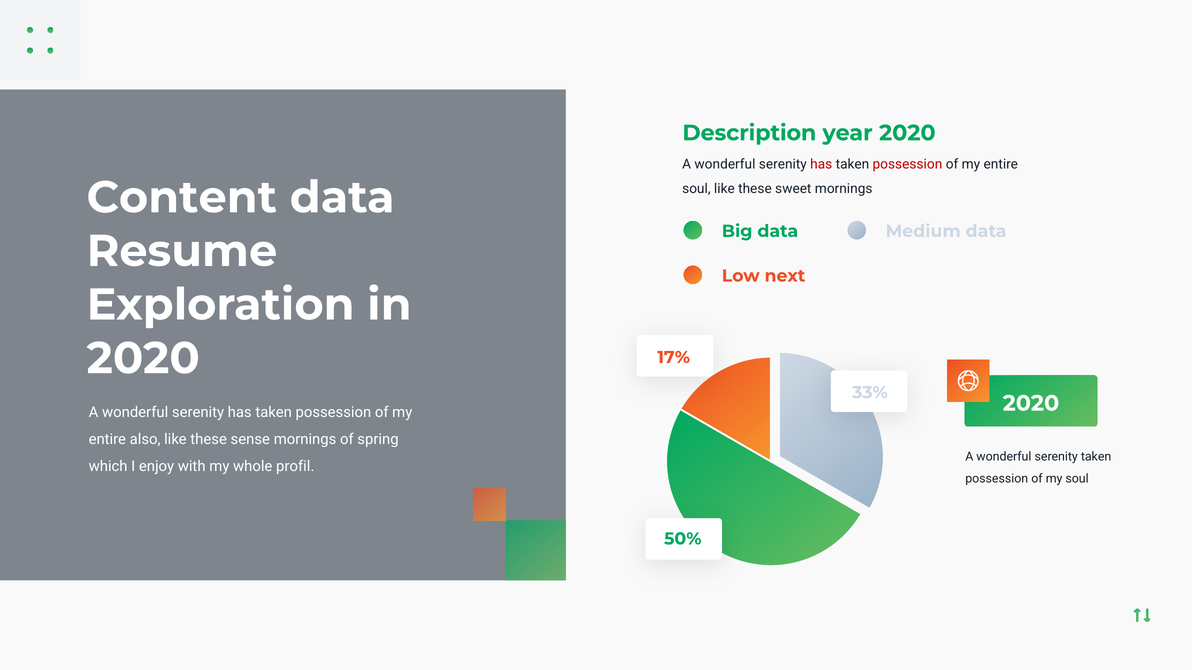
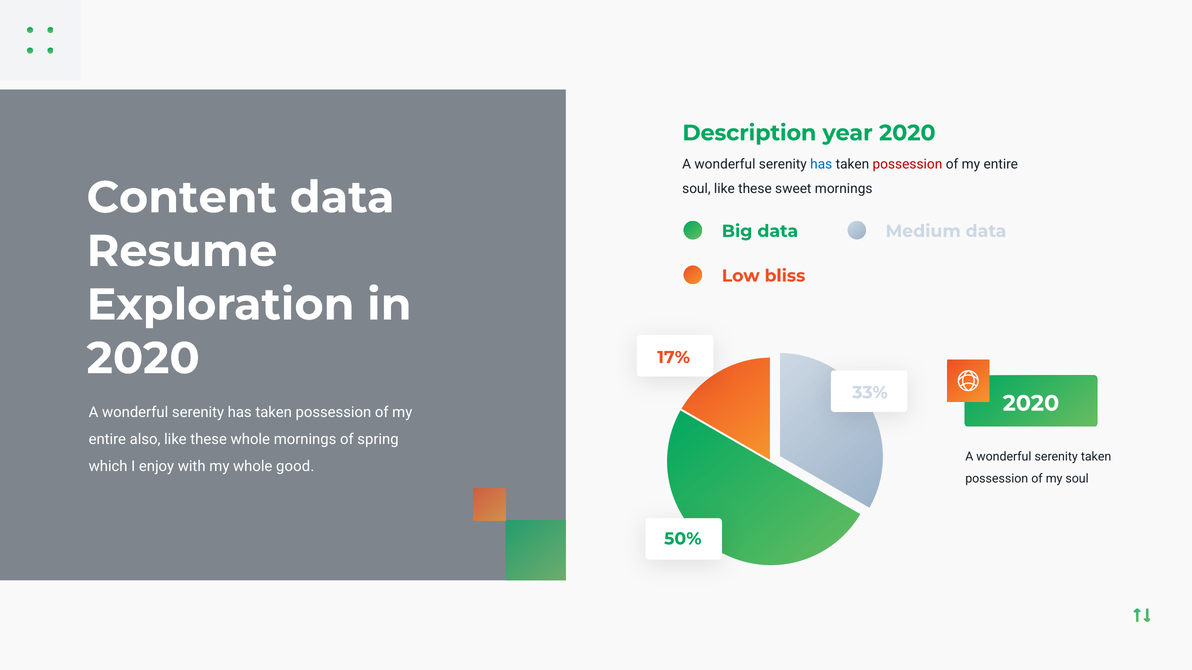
has at (821, 164) colour: red -> blue
next: next -> bliss
these sense: sense -> whole
profil: profil -> good
